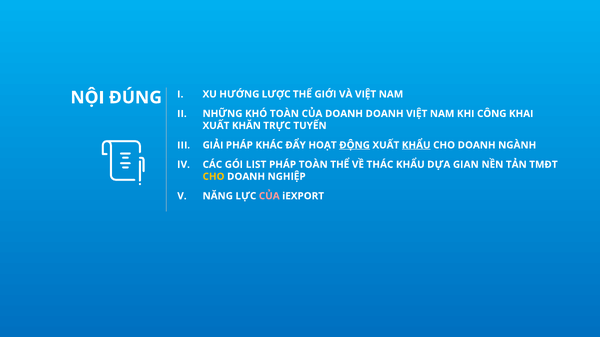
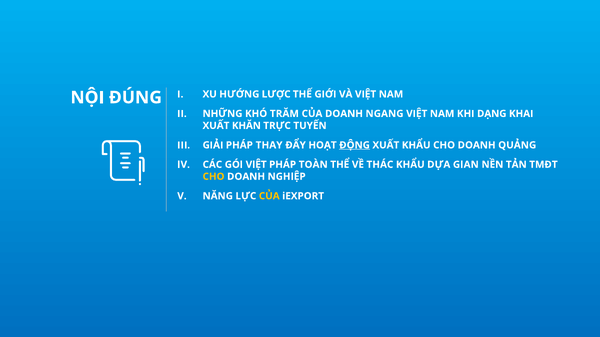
KHÓ TOÀN: TOÀN -> TRĂM
DOANH DOANH: DOANH -> NGANG
CÔNG: CÔNG -> DẠNG
KHÁC: KHÁC -> THAY
KHẨU at (416, 145) underline: present -> none
NGÀNH: NGÀNH -> QUẢNG
GÓI LIST: LIST -> VIỆT
CỦA at (269, 196) colour: pink -> yellow
